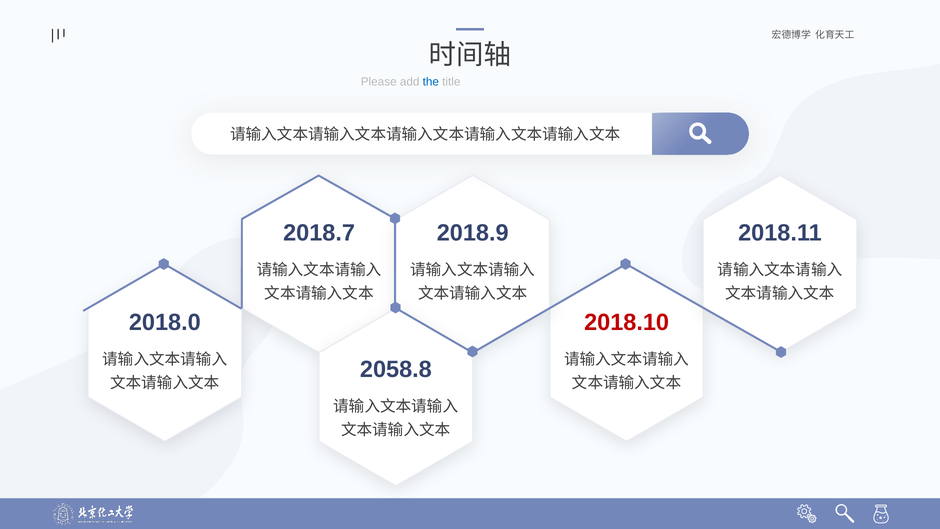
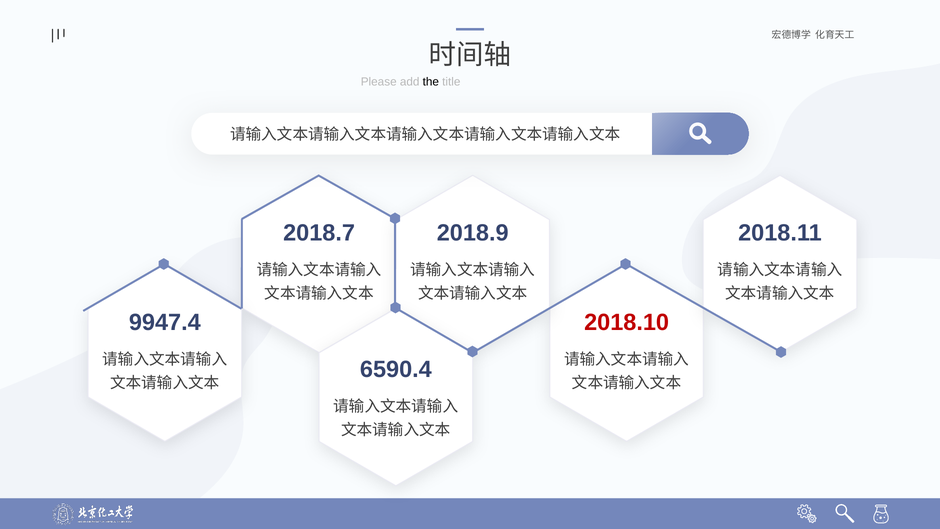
the colour: blue -> black
2018.0: 2018.0 -> 9947.4
2058.8: 2058.8 -> 6590.4
